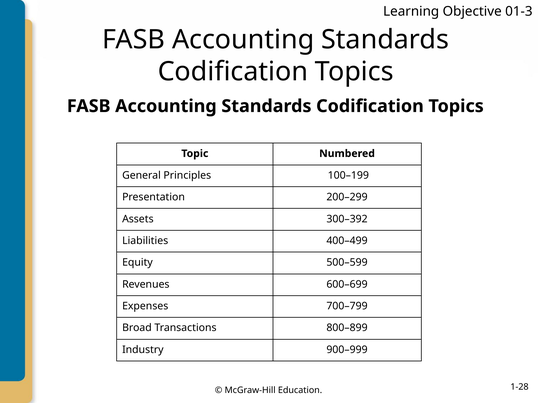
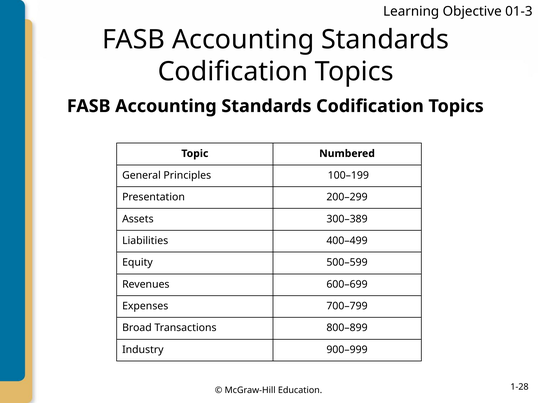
300–392: 300–392 -> 300–389
